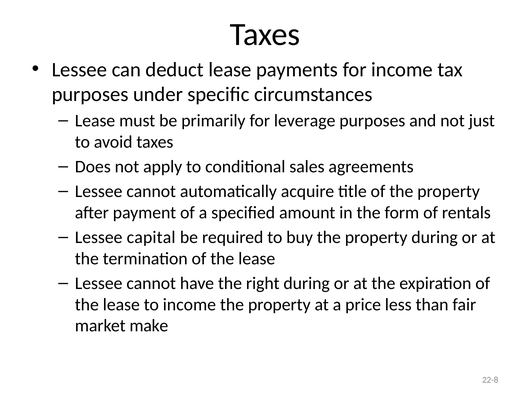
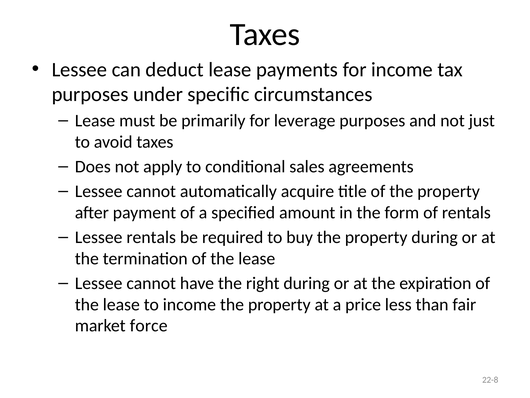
Lessee capital: capital -> rentals
make: make -> force
